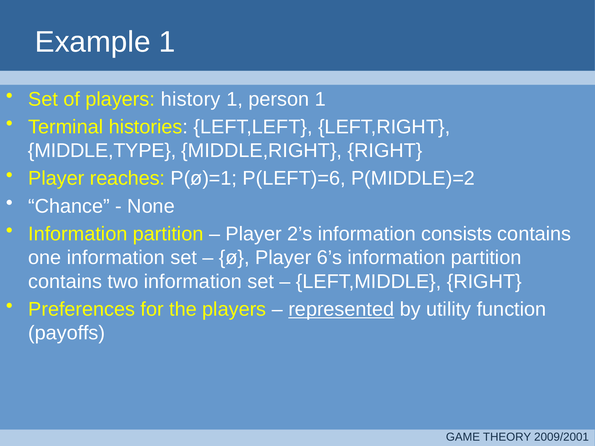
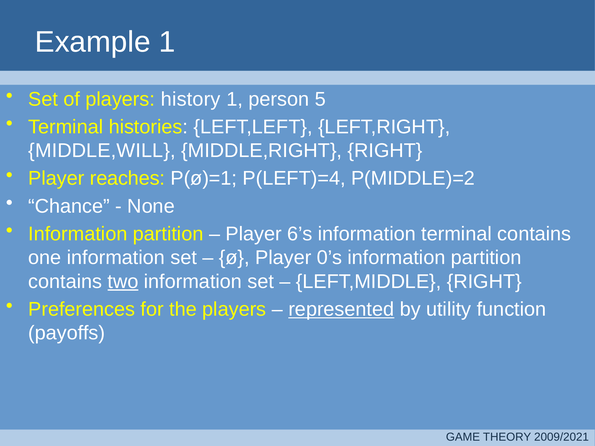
person 1: 1 -> 5
MIDDLE,TYPE: MIDDLE,TYPE -> MIDDLE,WILL
P(LEFT)=6: P(LEFT)=6 -> P(LEFT)=4
2’s: 2’s -> 6’s
information consists: consists -> terminal
6’s: 6’s -> 0’s
two underline: none -> present
2009/2001: 2009/2001 -> 2009/2021
